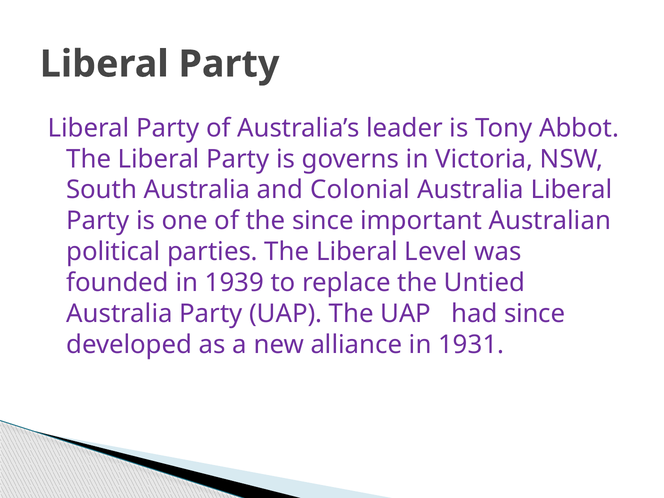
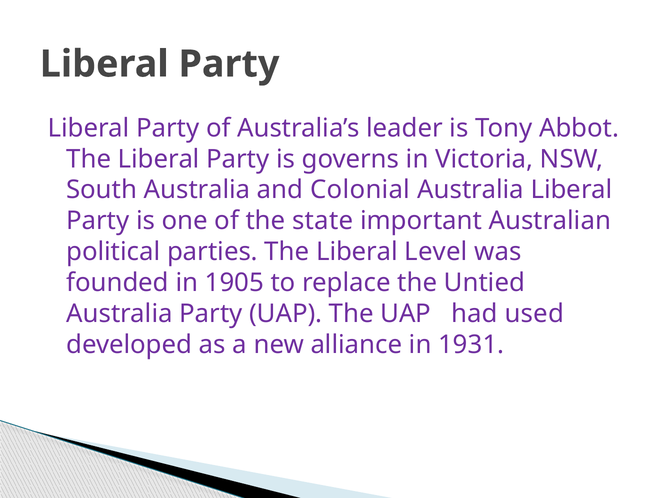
the since: since -> state
1939: 1939 -> 1905
had since: since -> used
